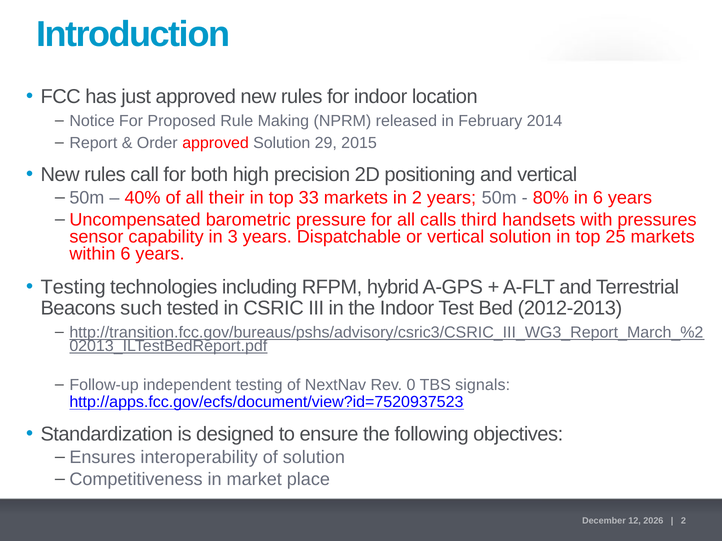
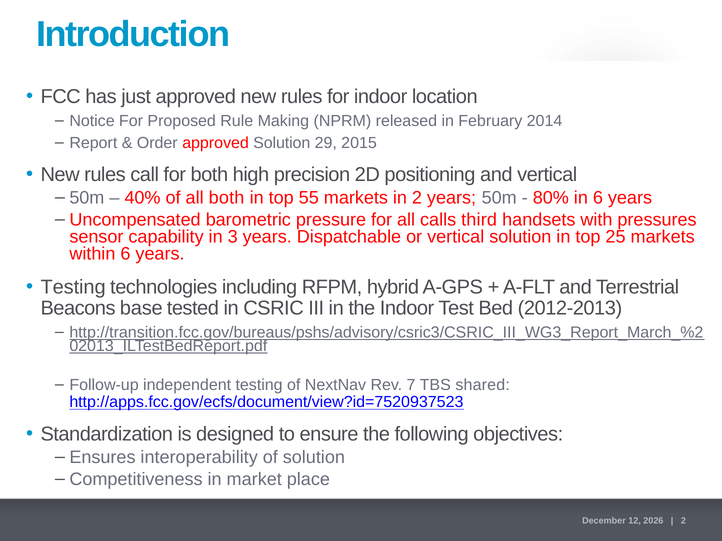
all their: their -> both
33: 33 -> 55
such: such -> base
0: 0 -> 7
signals: signals -> shared
